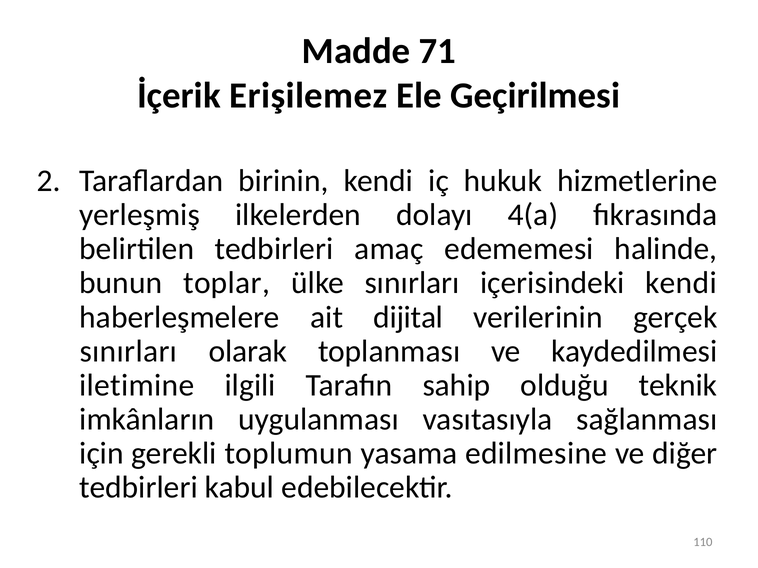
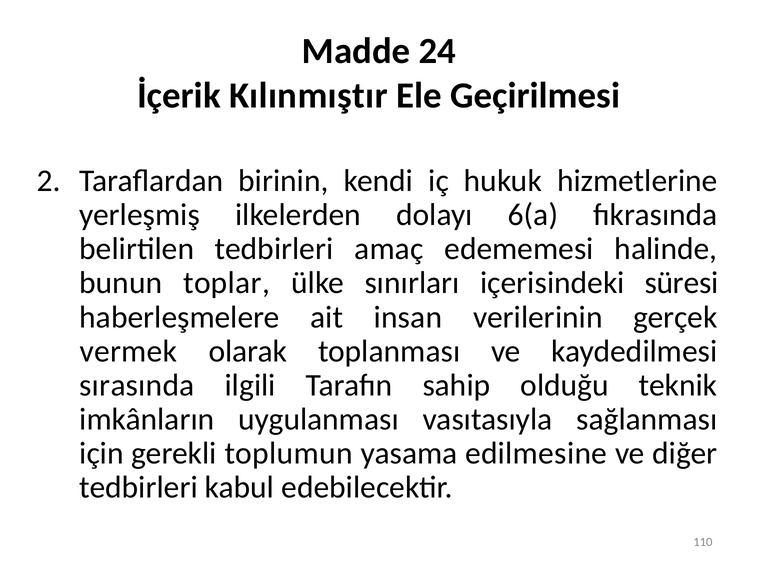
71: 71 -> 24
Erişilemez: Erişilemez -> Kılınmıştır
4(a: 4(a -> 6(a
içerisindeki kendi: kendi -> süresi
dijital: dijital -> insan
sınırları at (128, 351): sınırları -> vermek
iletimine: iletimine -> sırasında
